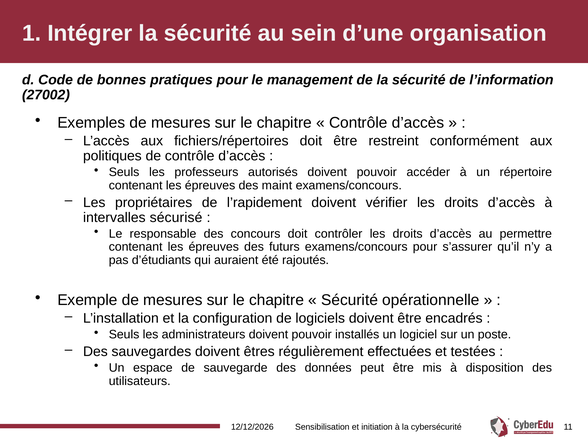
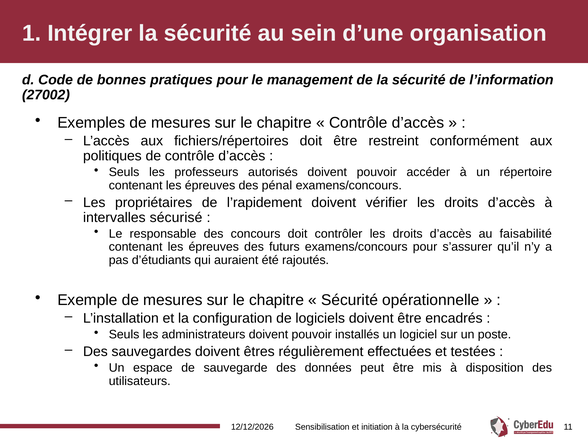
maint: maint -> pénal
permettre: permettre -> faisabilité
